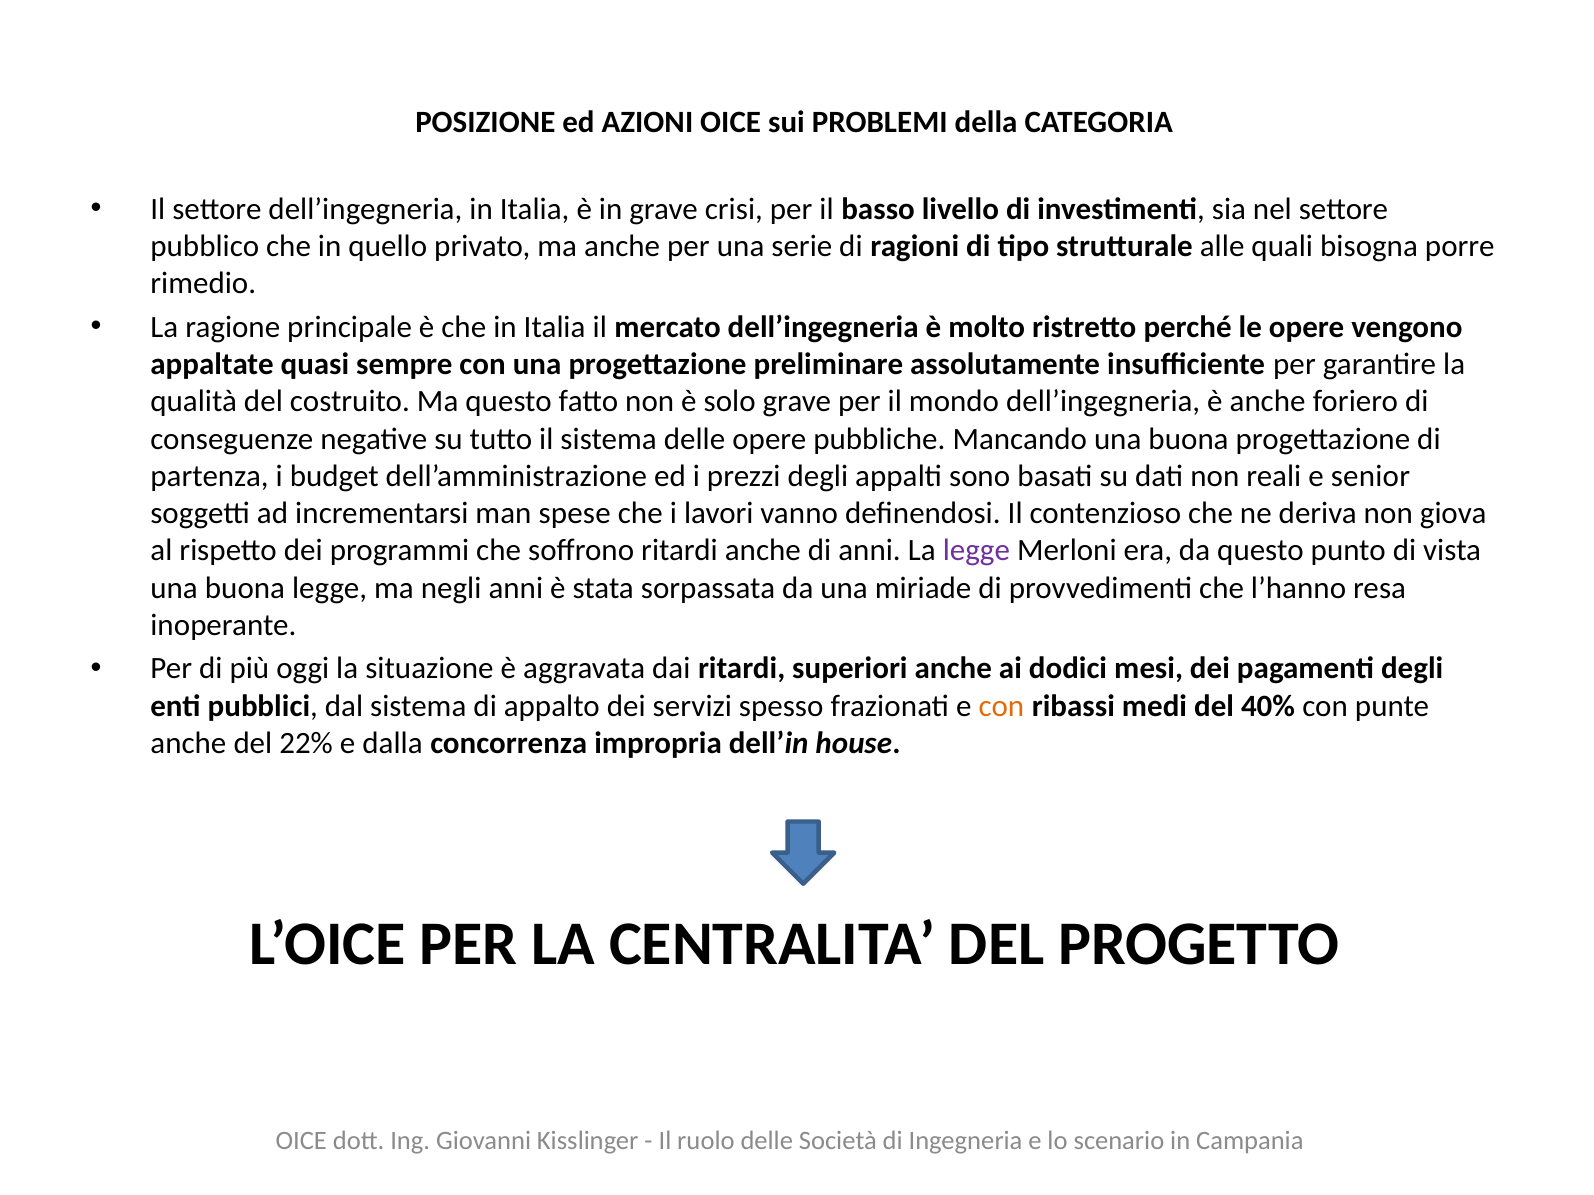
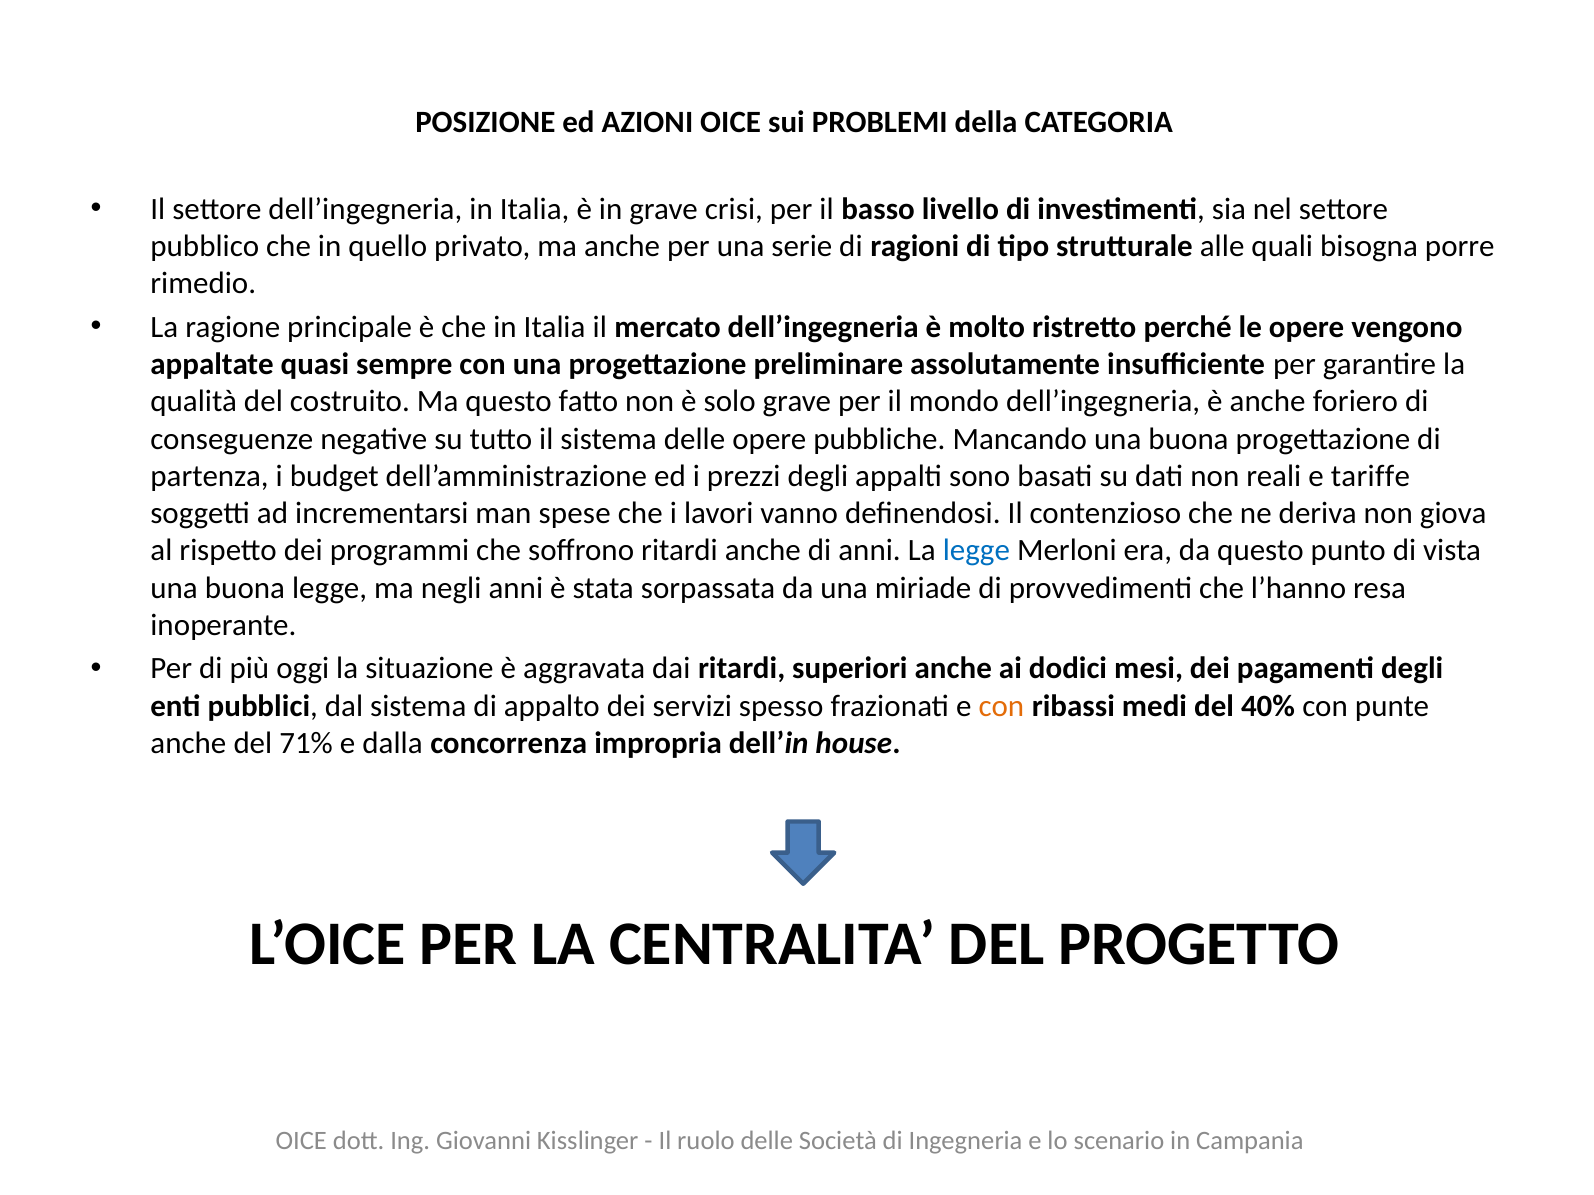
senior: senior -> tariffe
legge at (976, 551) colour: purple -> blue
22%: 22% -> 71%
